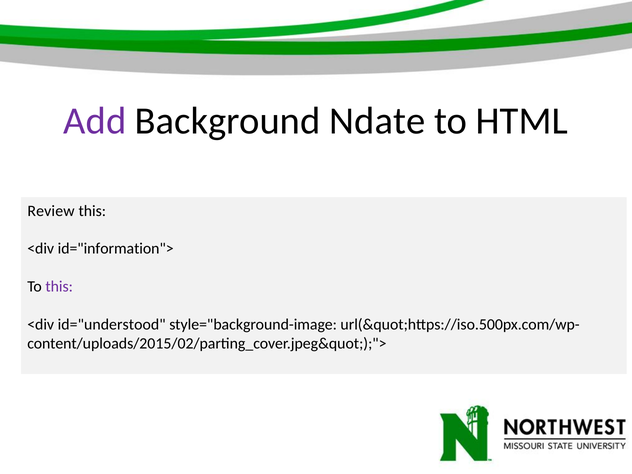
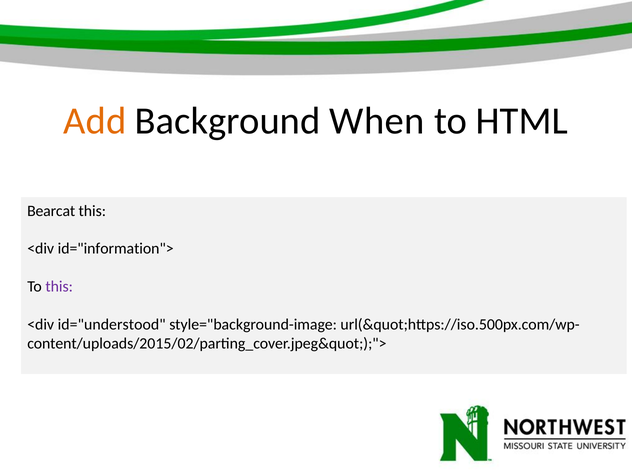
Add colour: purple -> orange
Ndate: Ndate -> When
Review: Review -> Bearcat
